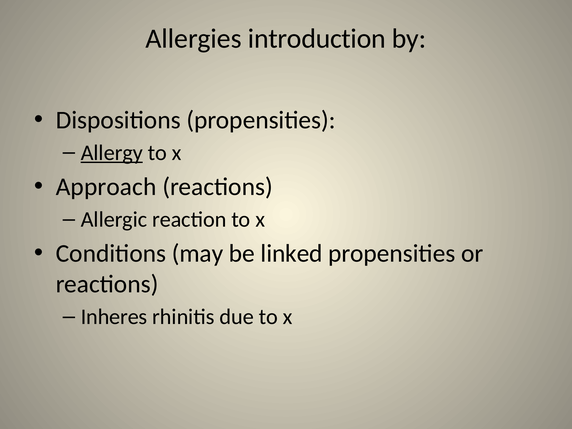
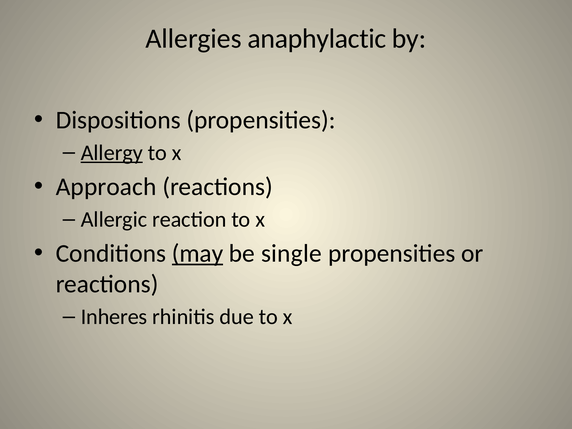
introduction: introduction -> anaphylactic
may underline: none -> present
linked: linked -> single
